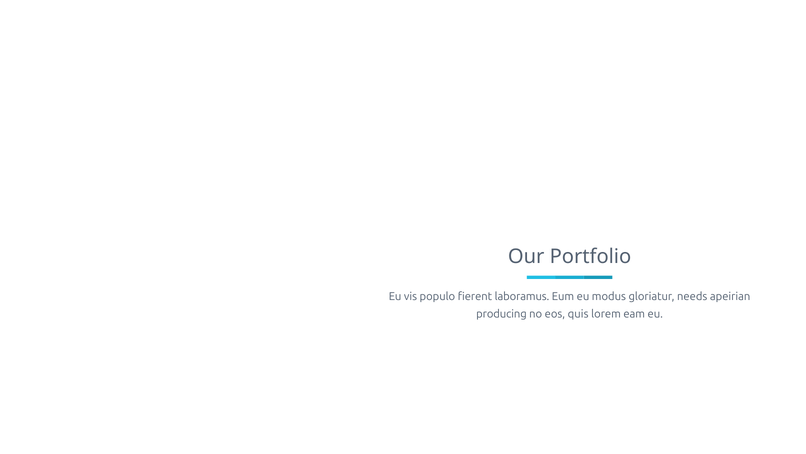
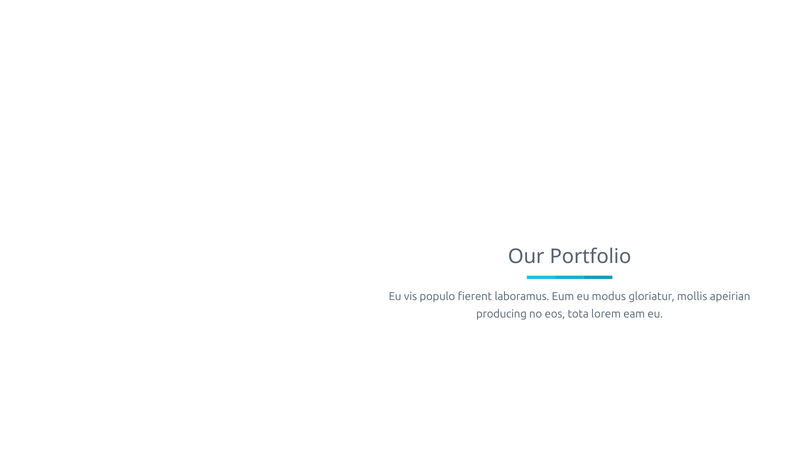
needs: needs -> mollis
quis: quis -> tota
